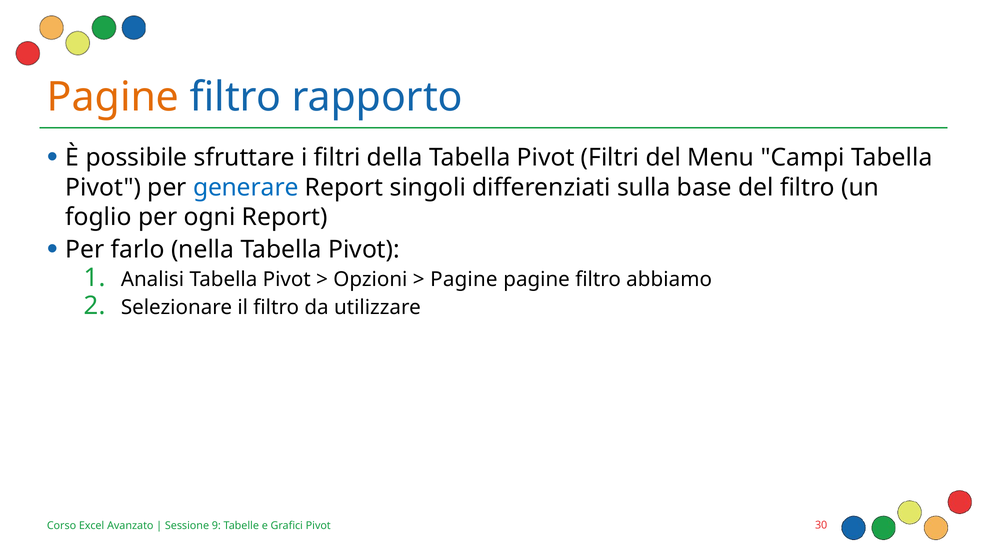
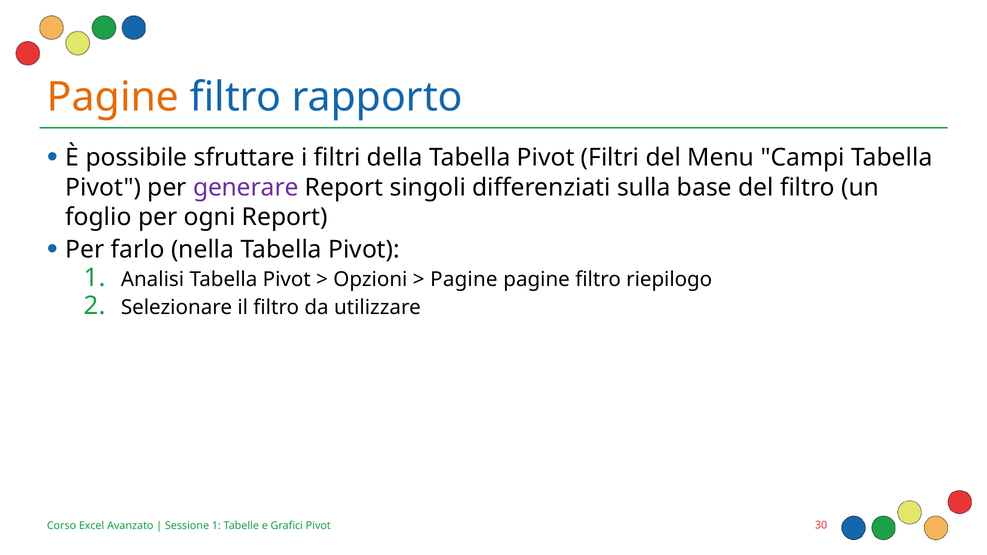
generare colour: blue -> purple
abbiamo: abbiamo -> riepilogo
Sessione 9: 9 -> 1
